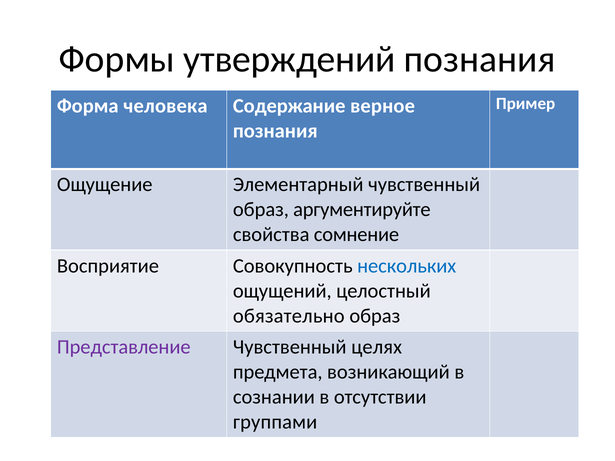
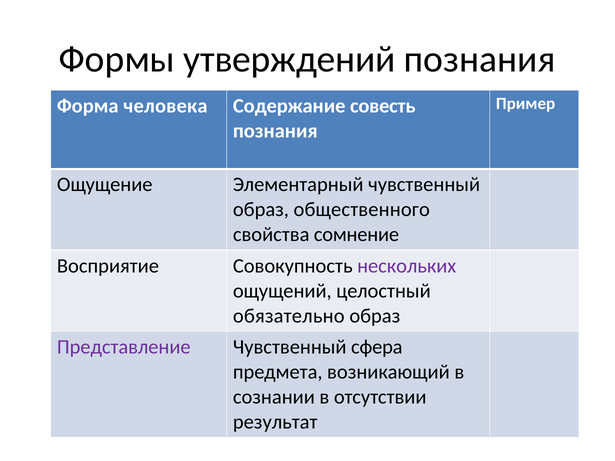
верное: верное -> совесть
аргументируйте: аргументируйте -> общественного
нескольких colour: blue -> purple
целях: целях -> сфера
группами: группами -> результат
